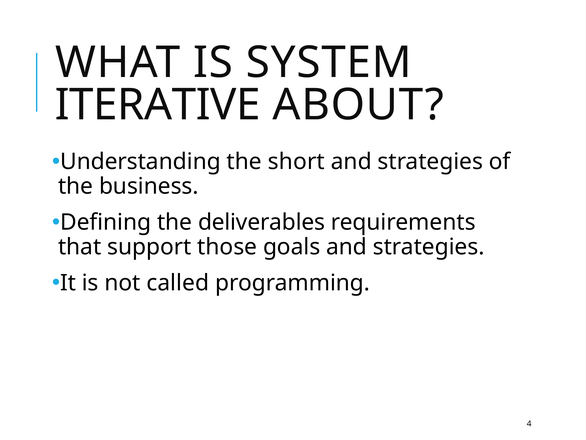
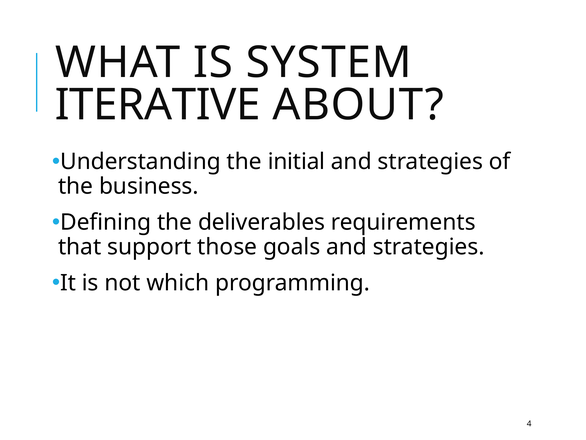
short: short -> initial
called: called -> which
